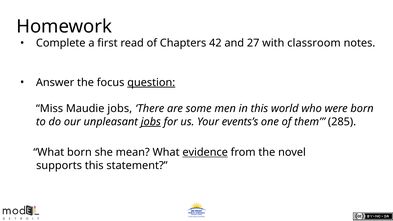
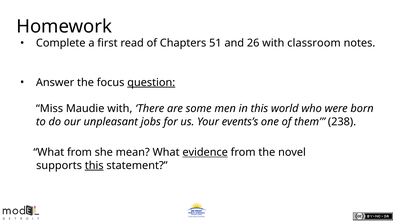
42: 42 -> 51
27: 27 -> 26
Maudie jobs: jobs -> with
jobs at (151, 122) underline: present -> none
285: 285 -> 238
What born: born -> from
this at (94, 165) underline: none -> present
